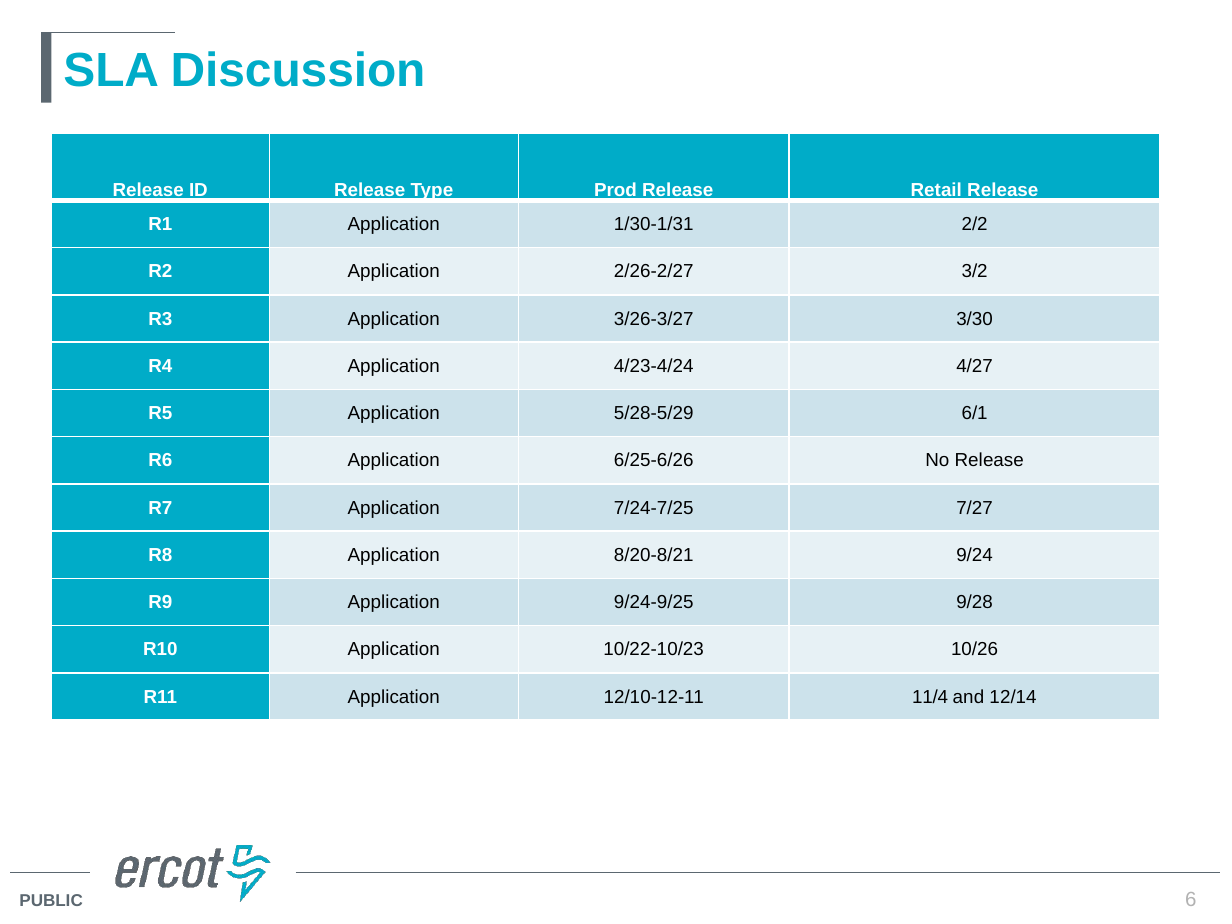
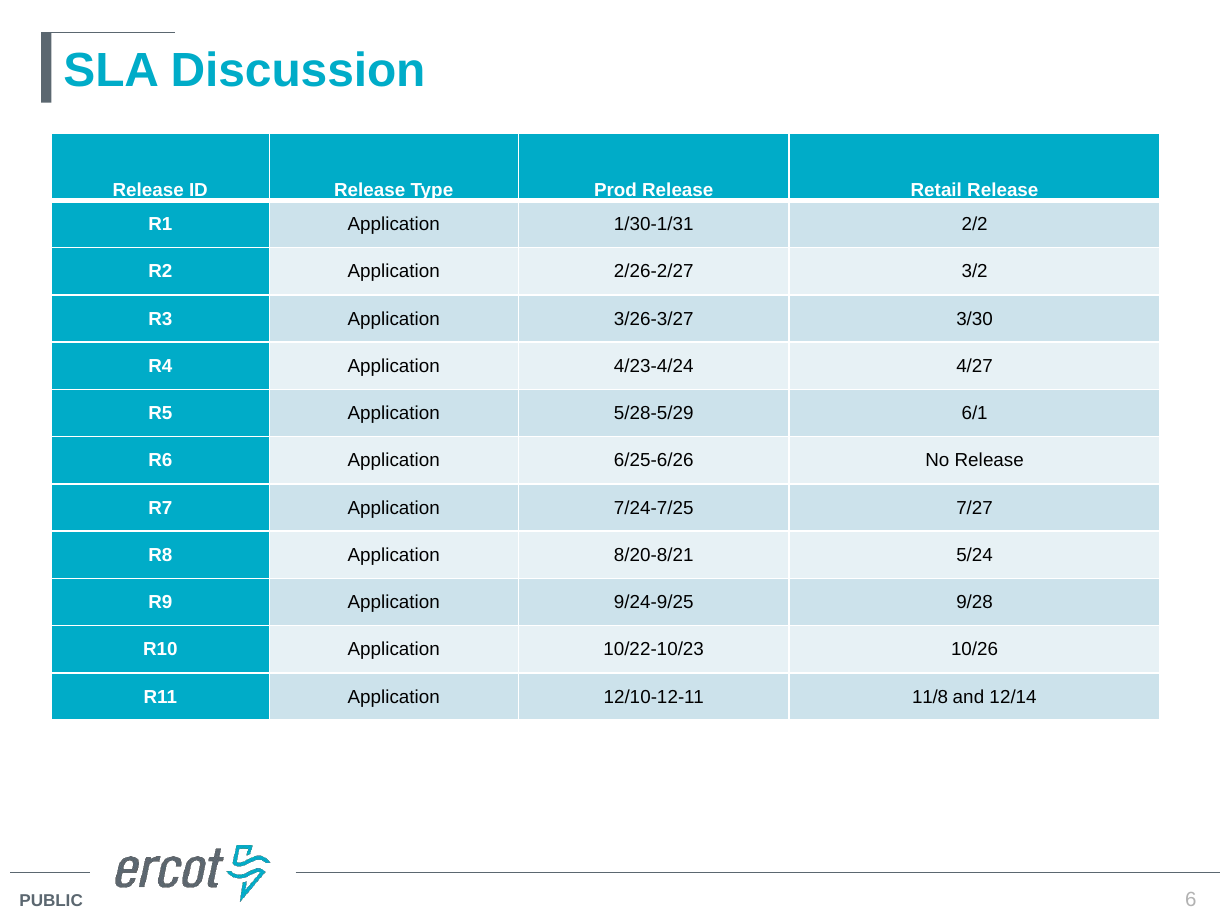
9/24: 9/24 -> 5/24
11/4: 11/4 -> 11/8
